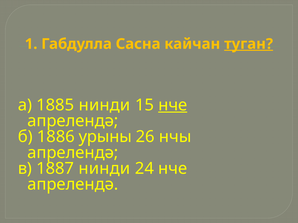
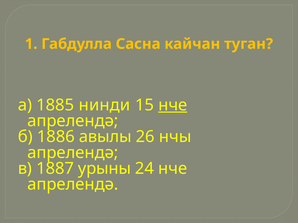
туган underline: present -> none
урыны: урыны -> авылы
1887 нинди: нинди -> урыны
